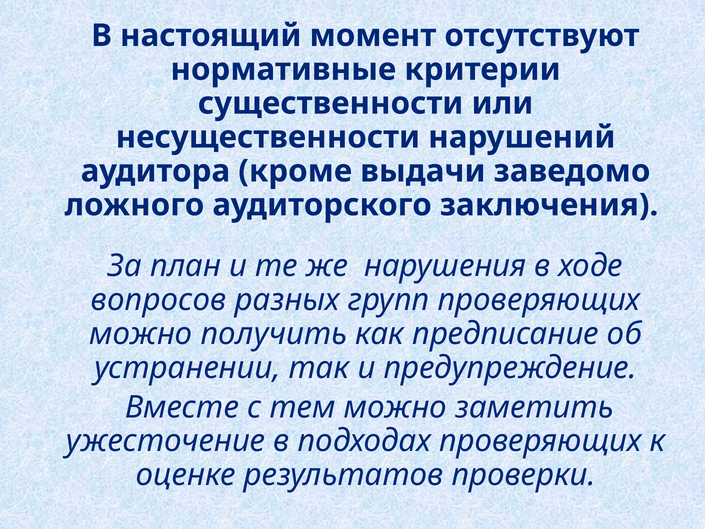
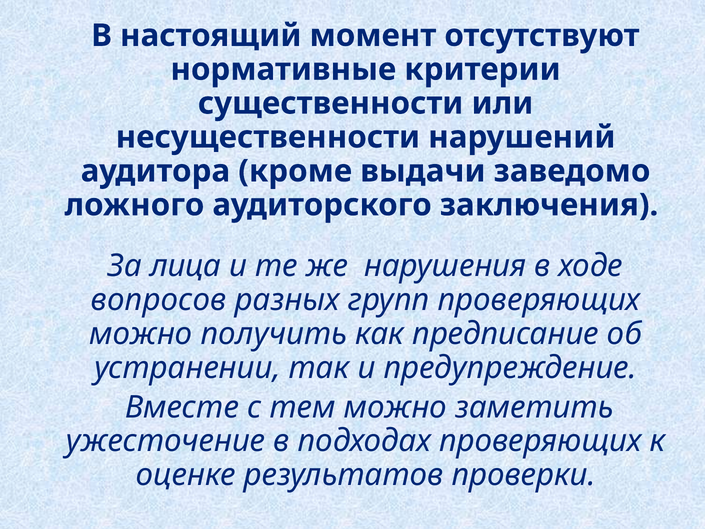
план: план -> лица
